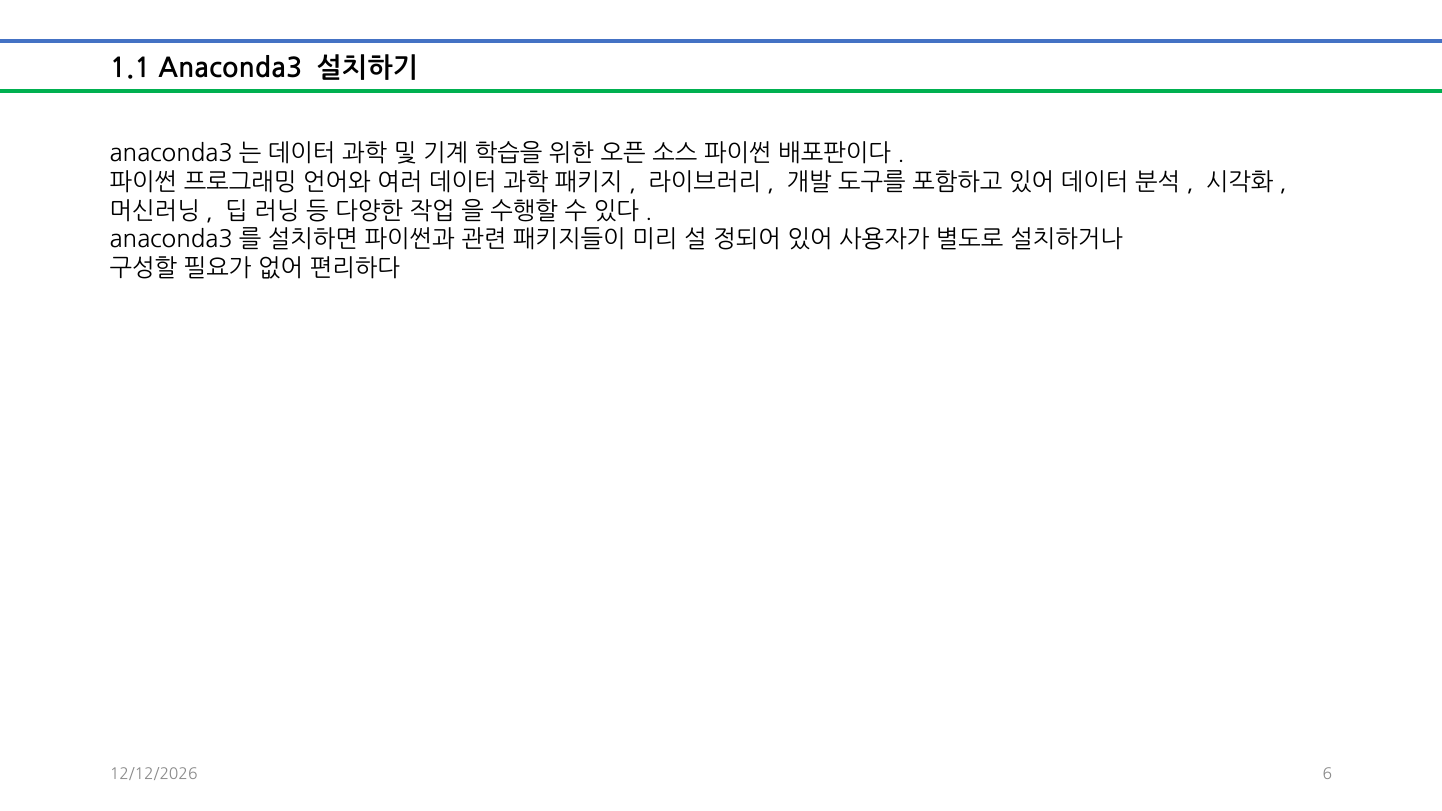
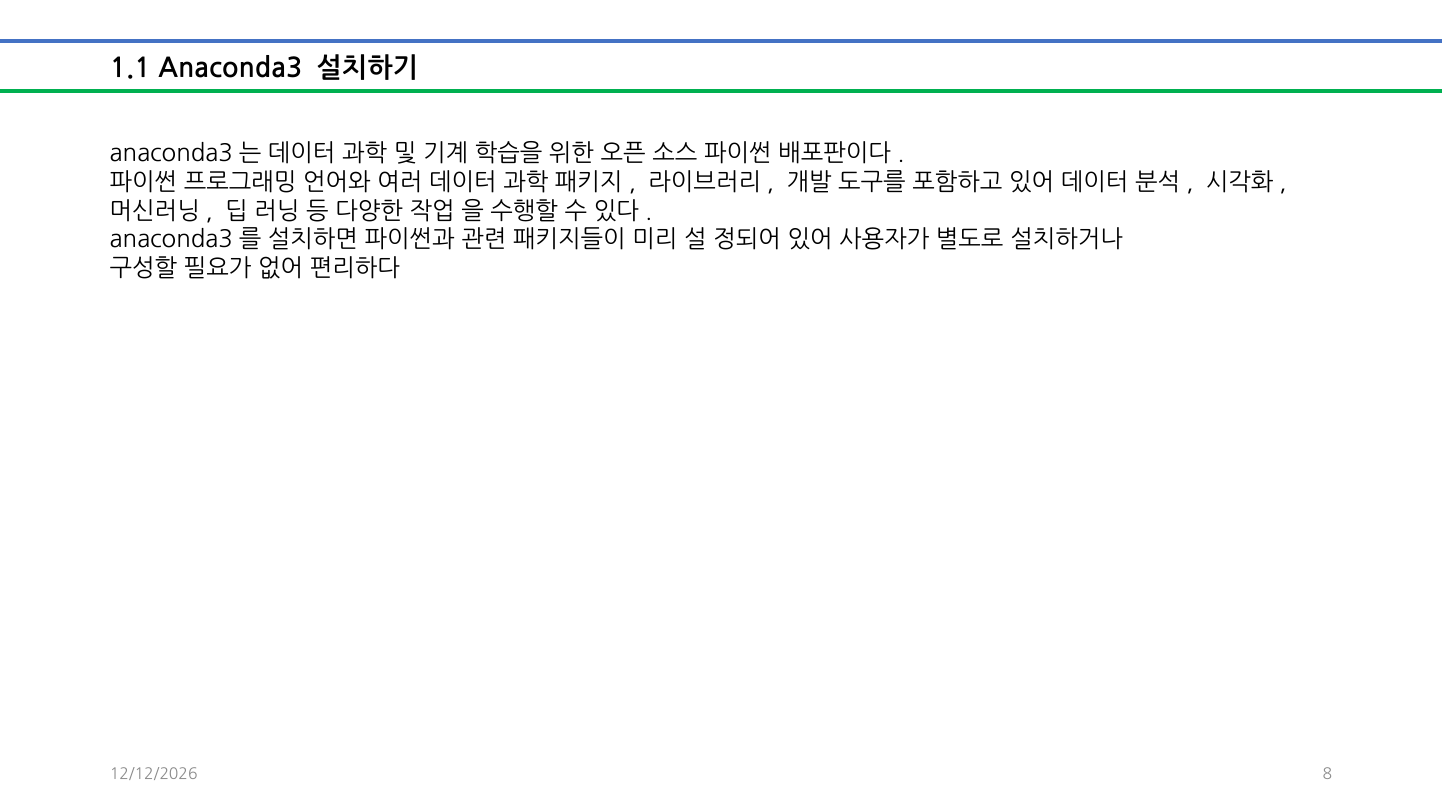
6: 6 -> 8
